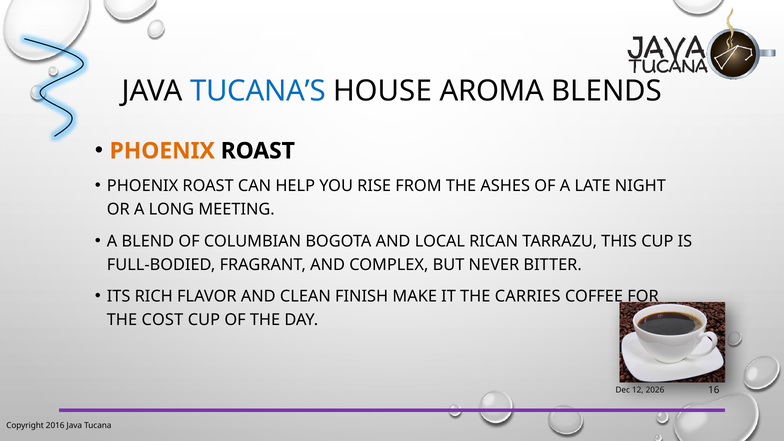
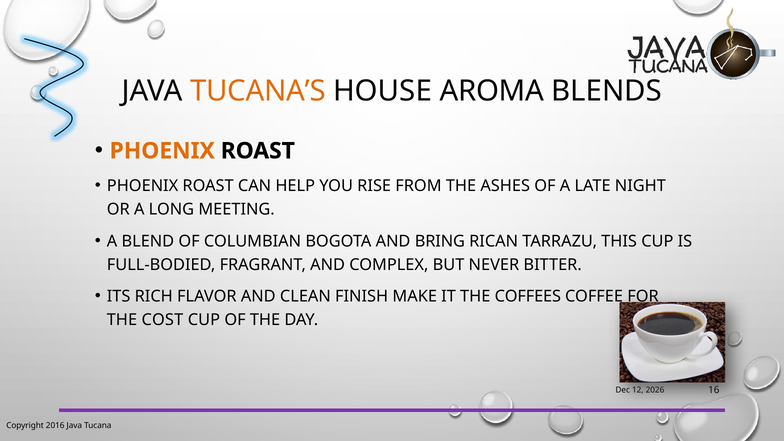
TUCANA’S colour: blue -> orange
LOCAL: LOCAL -> BRING
CARRIES: CARRIES -> COFFEES
